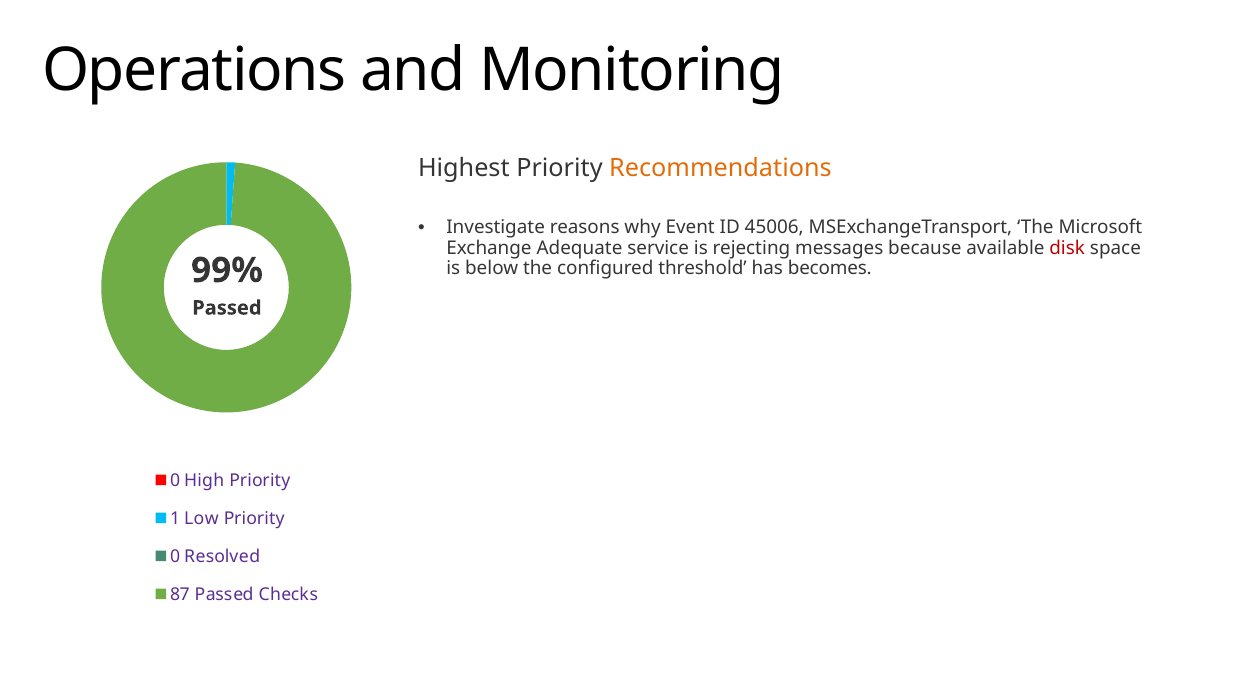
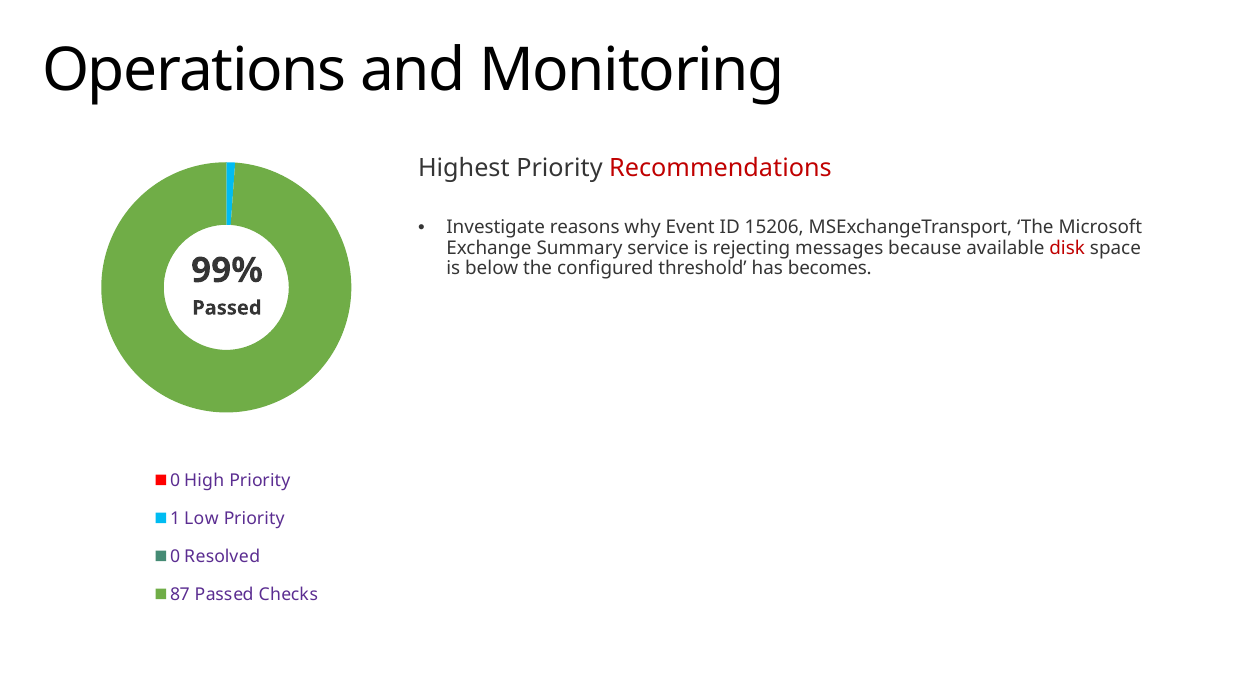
Recommendations colour: orange -> red
45006: 45006 -> 15206
Adequate: Adequate -> Summary
